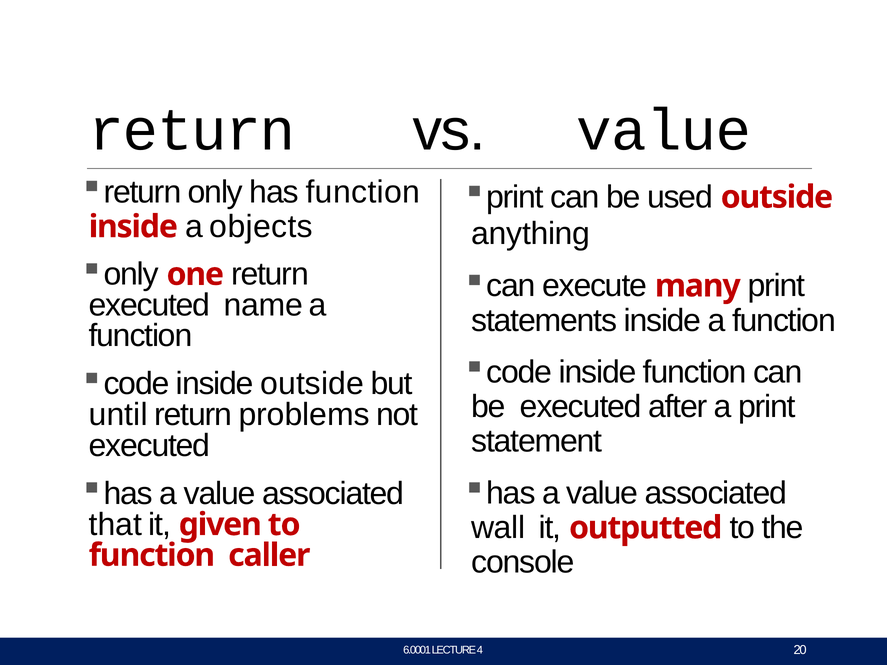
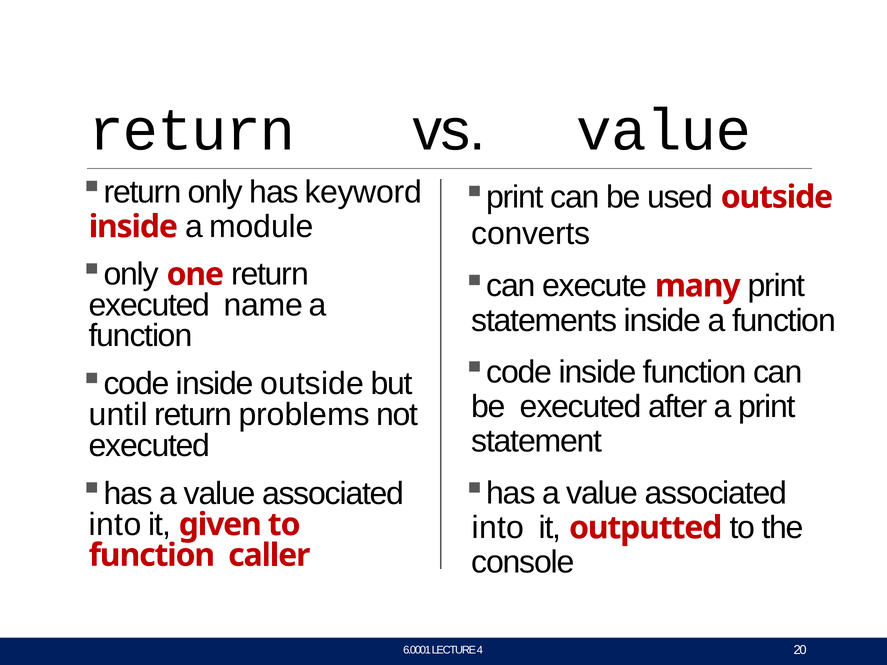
has function: function -> keyword
anything: anything -> converts
objects: objects -> module
that at (115, 525): that -> into
wall at (498, 528): wall -> into
